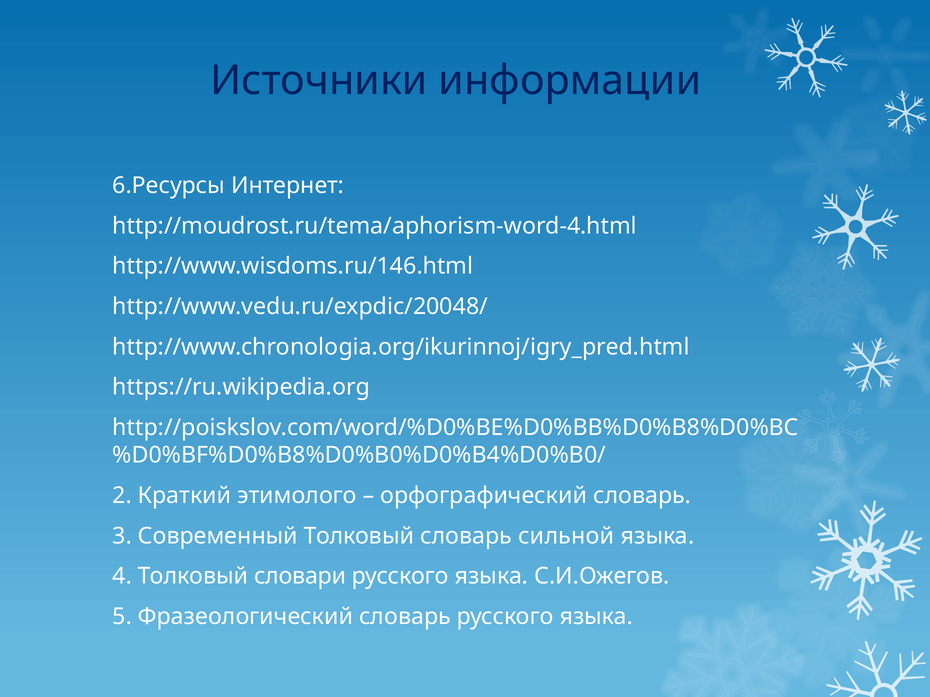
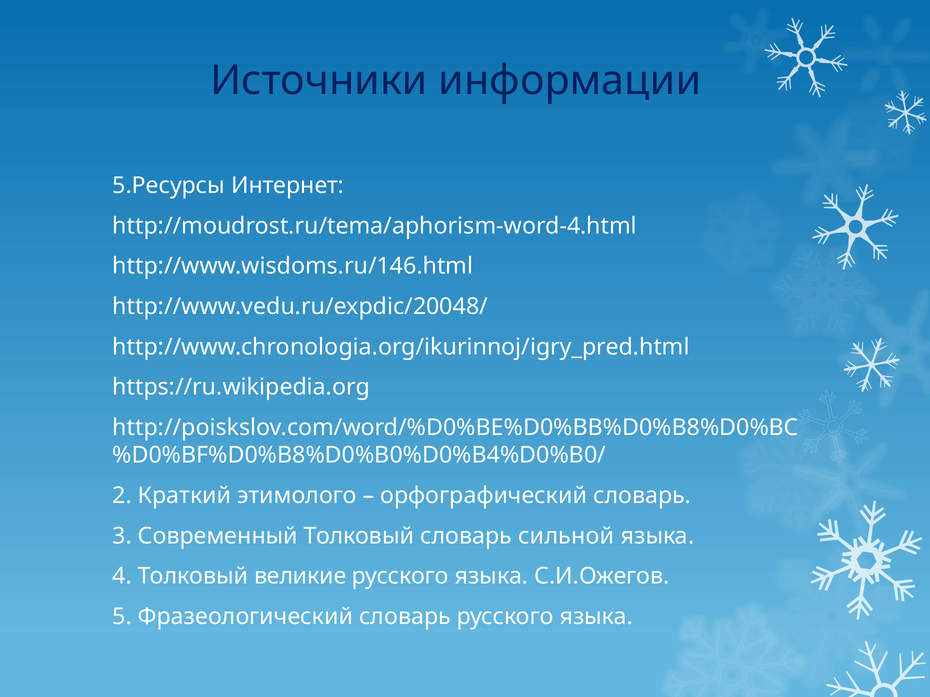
6.Ресурсы: 6.Ресурсы -> 5.Ресурсы
словари: словари -> великие
